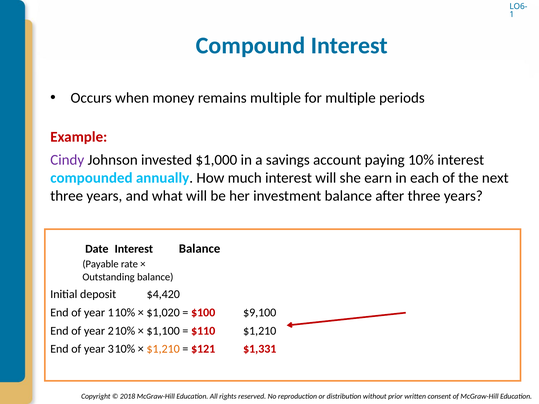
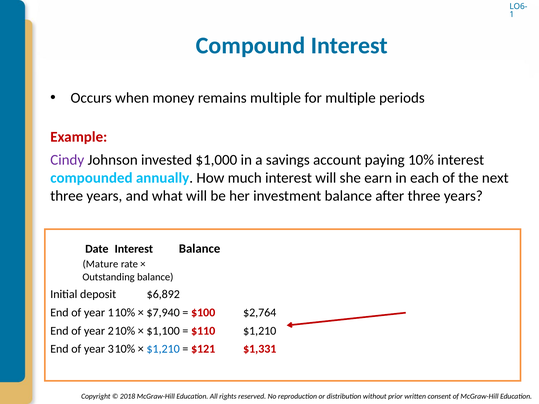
Payable: Payable -> Mature
$4,420: $4,420 -> $6,892
$1,020: $1,020 -> $7,940
$9,100: $9,100 -> $2,764
$1,210 at (163, 349) colour: orange -> blue
